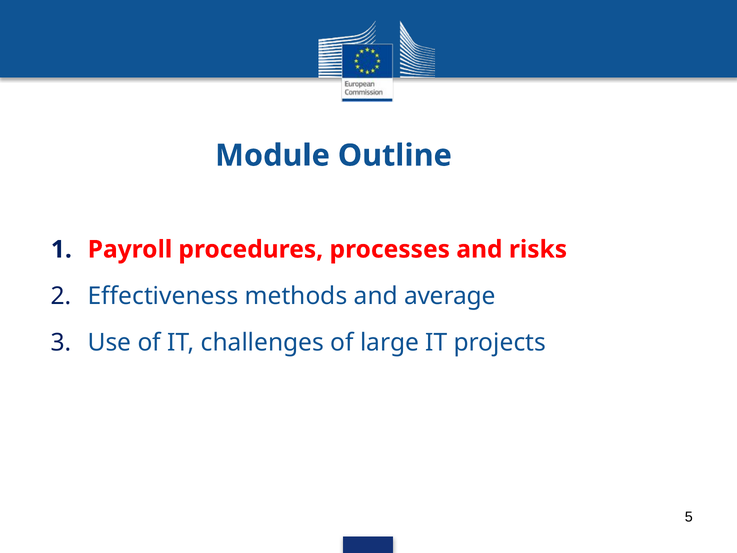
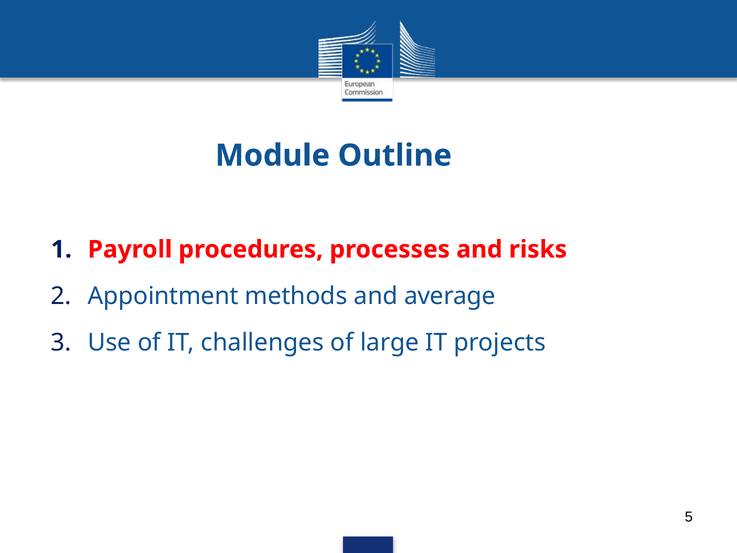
Effectiveness: Effectiveness -> Appointment
